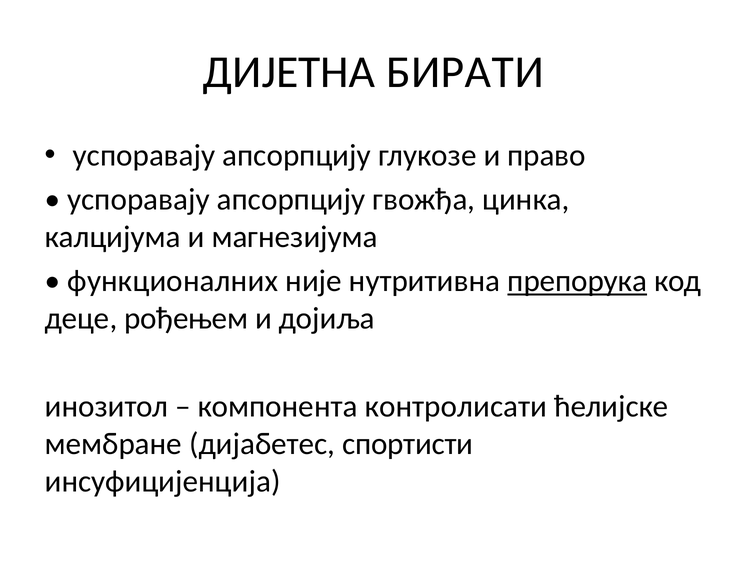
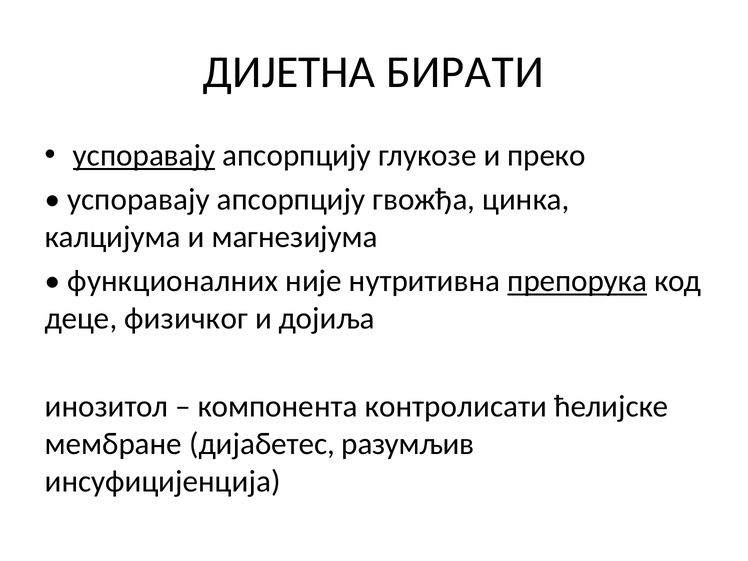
успоравају at (144, 156) underline: none -> present
право: право -> преко
рођењем: рођењем -> физичког
спортисти: спортисти -> разумљив
